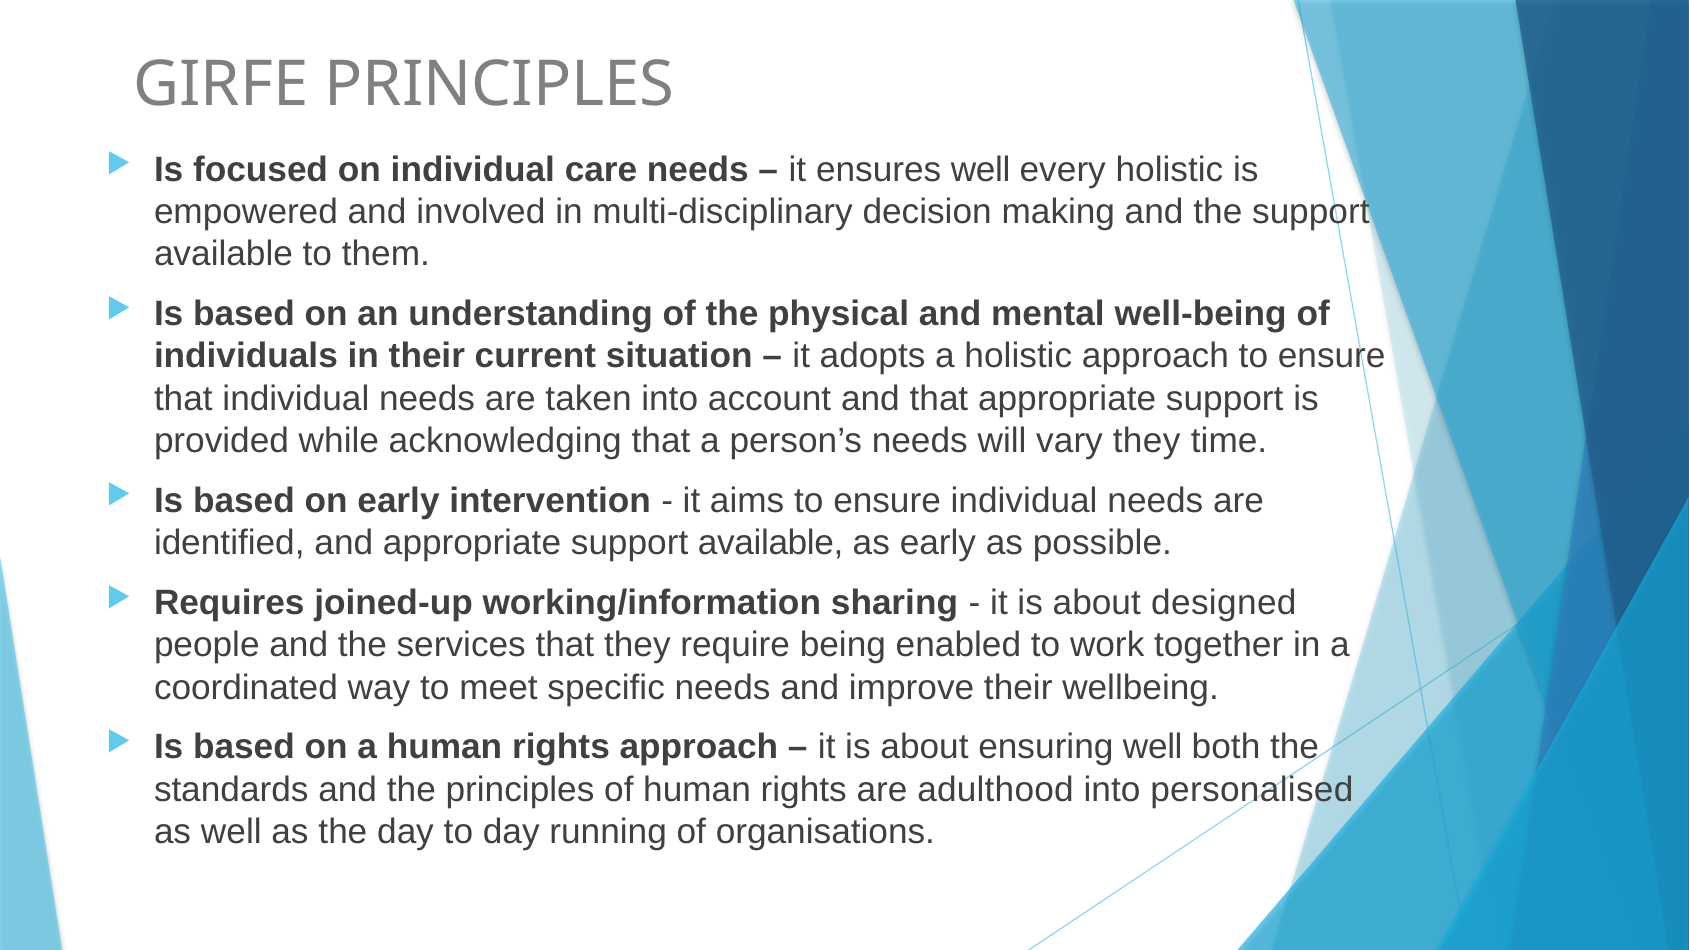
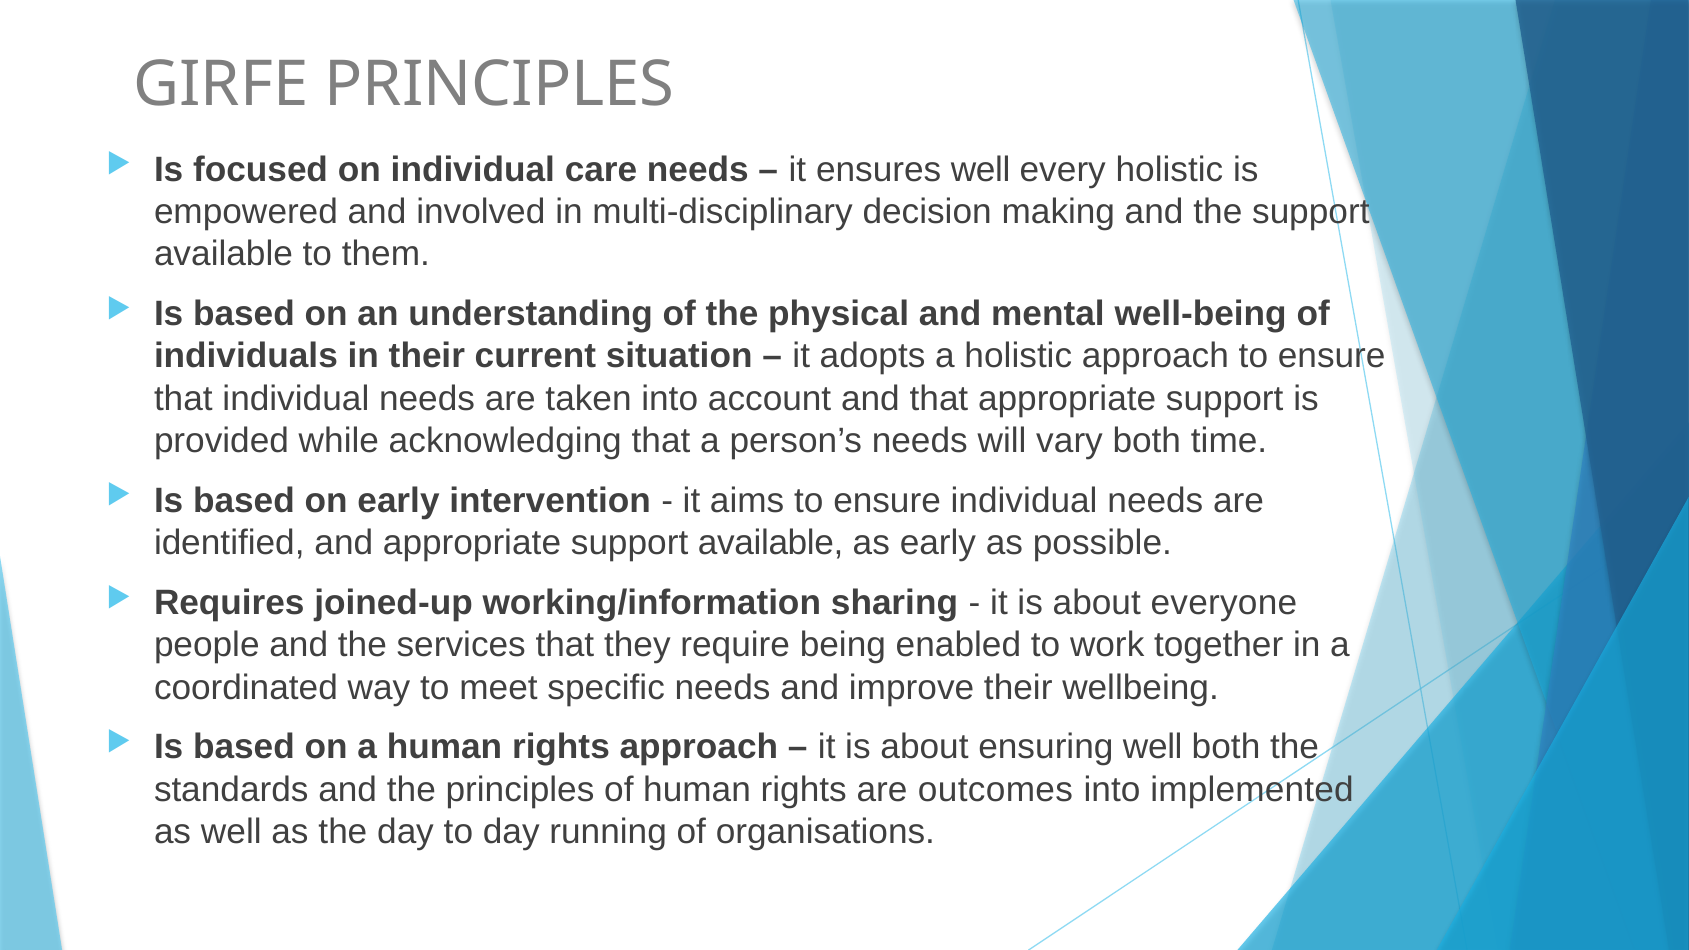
vary they: they -> both
designed: designed -> everyone
adulthood: adulthood -> outcomes
personalised: personalised -> implemented
